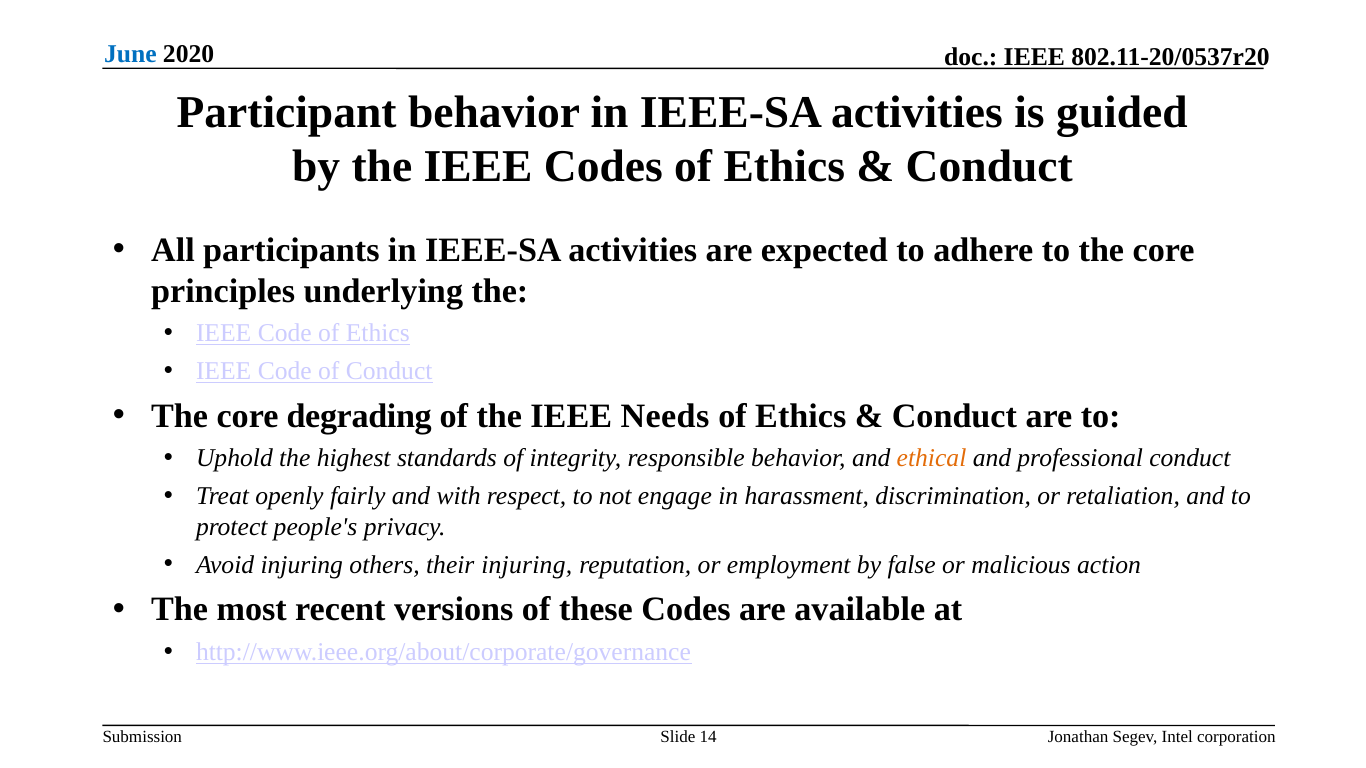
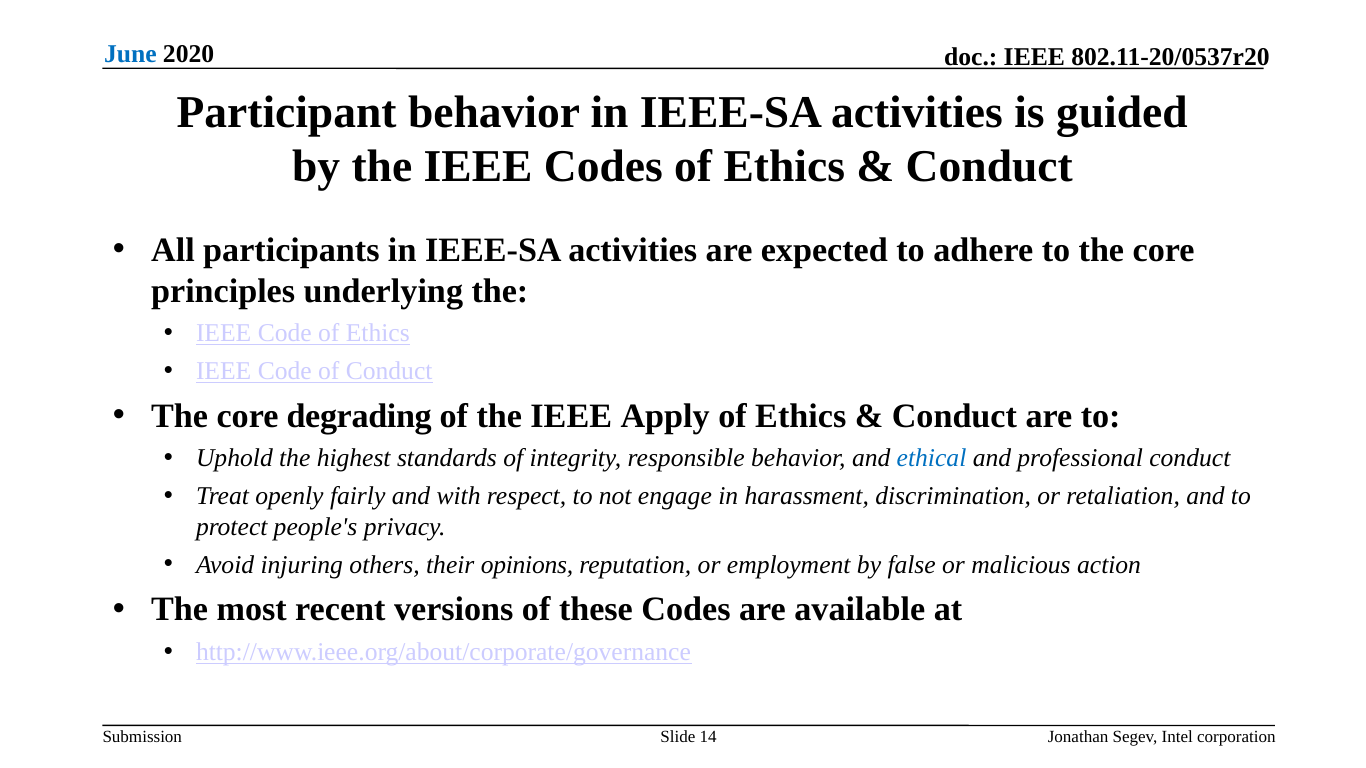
Needs: Needs -> Apply
ethical colour: orange -> blue
their injuring: injuring -> opinions
